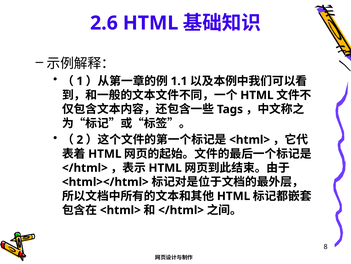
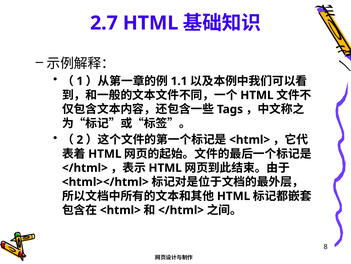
2.6: 2.6 -> 2.7
